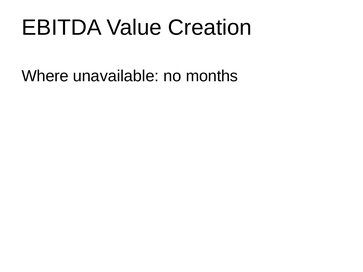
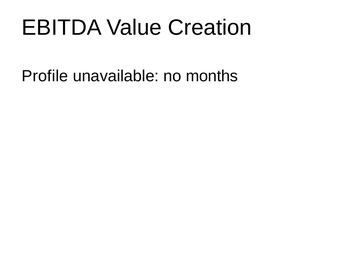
Where: Where -> Profile
